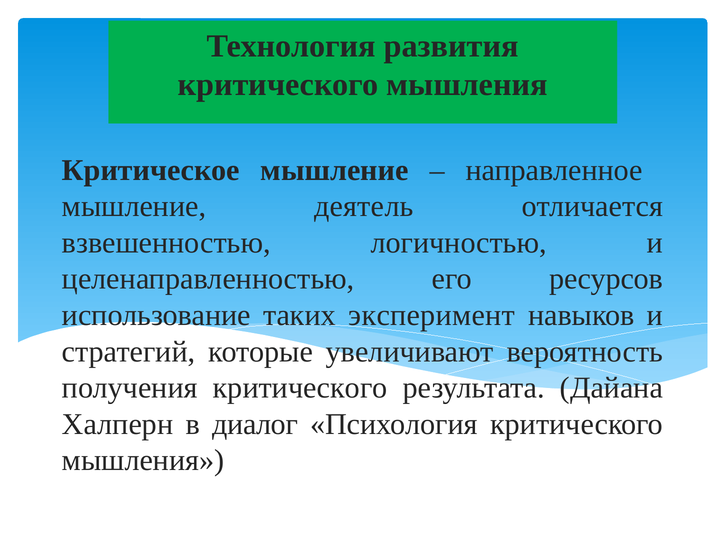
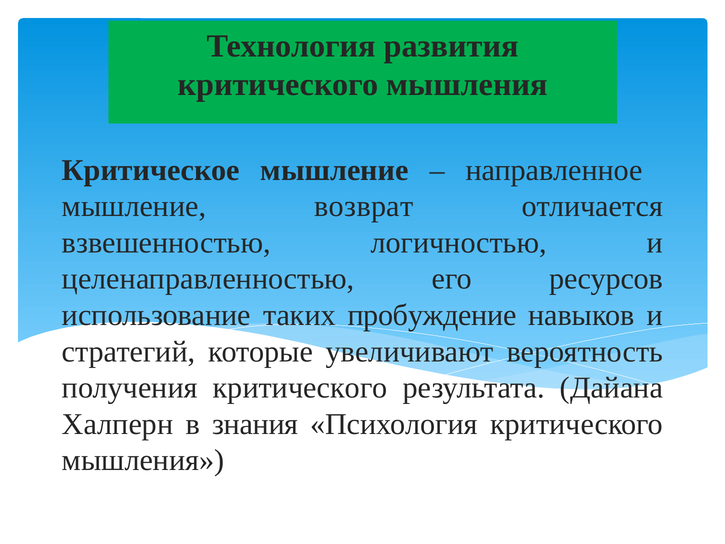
деятель: деятель -> возврат
эксперимент: эксперимент -> пробуждение
диалог: диалог -> знания
